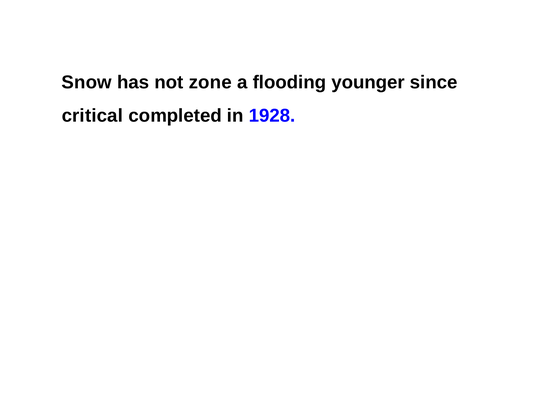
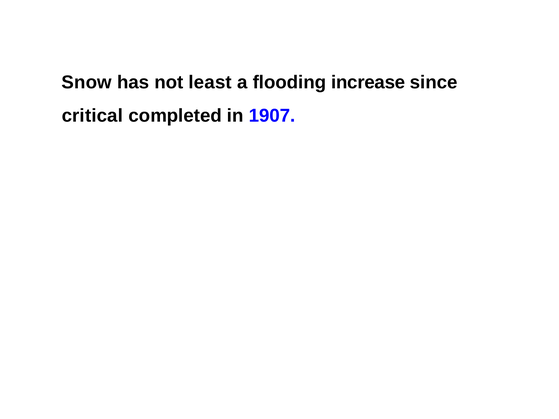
zone: zone -> least
younger: younger -> increase
1928: 1928 -> 1907
